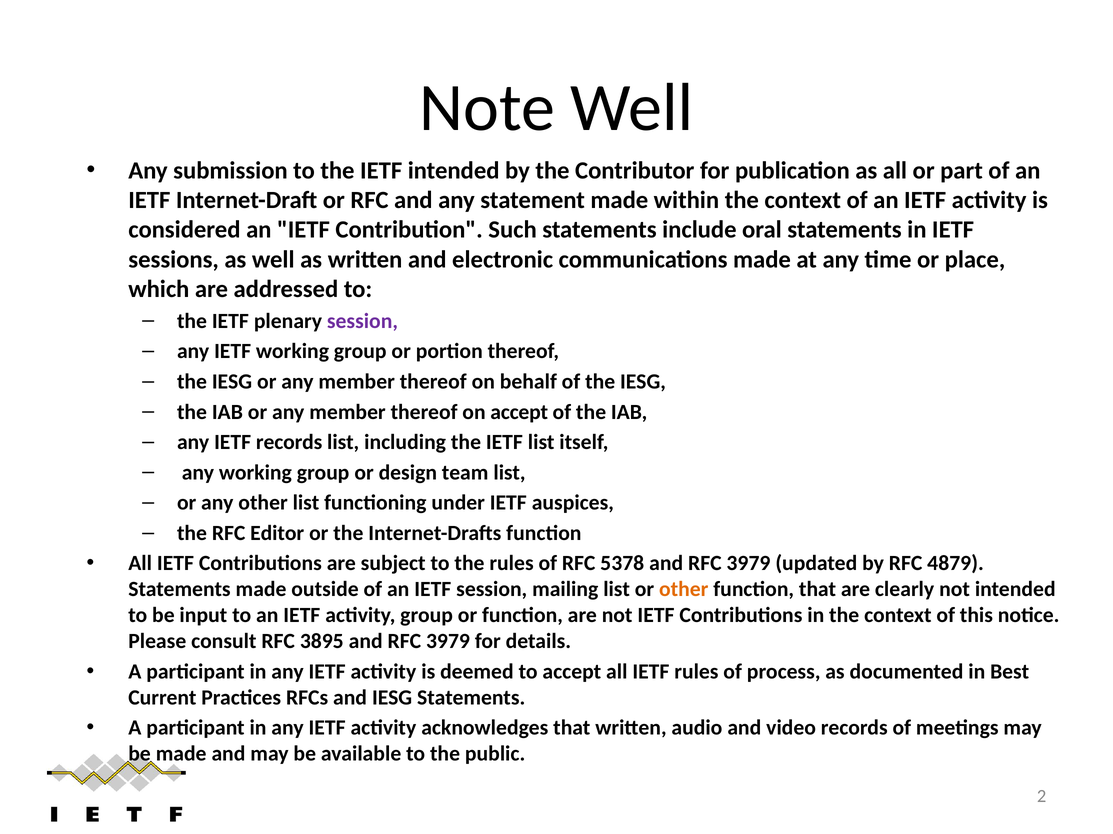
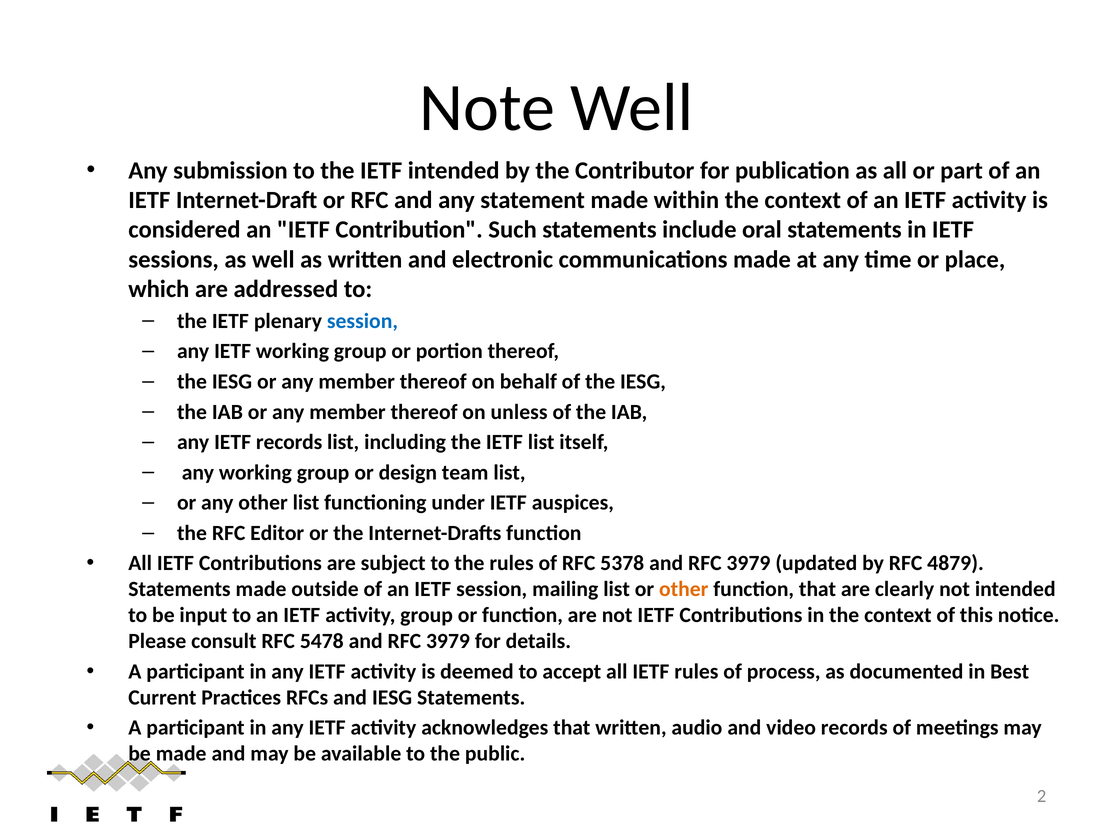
session at (362, 321) colour: purple -> blue
on accept: accept -> unless
3895: 3895 -> 5478
